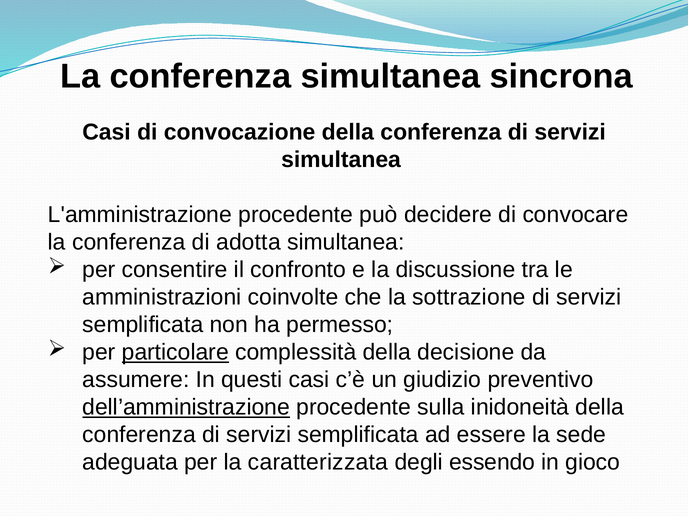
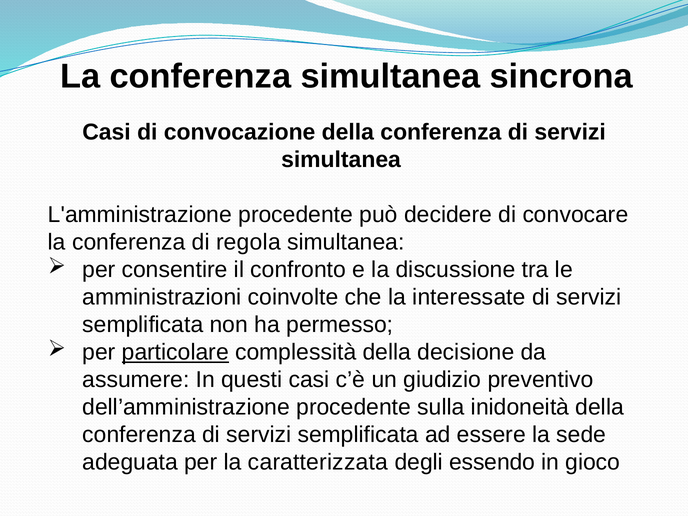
adotta: adotta -> regola
sottrazione: sottrazione -> interessate
dell’amministrazione underline: present -> none
